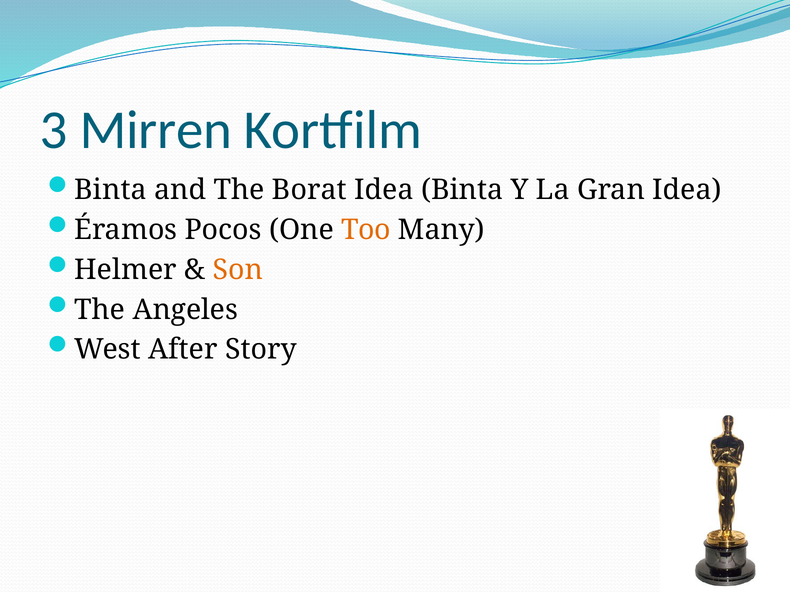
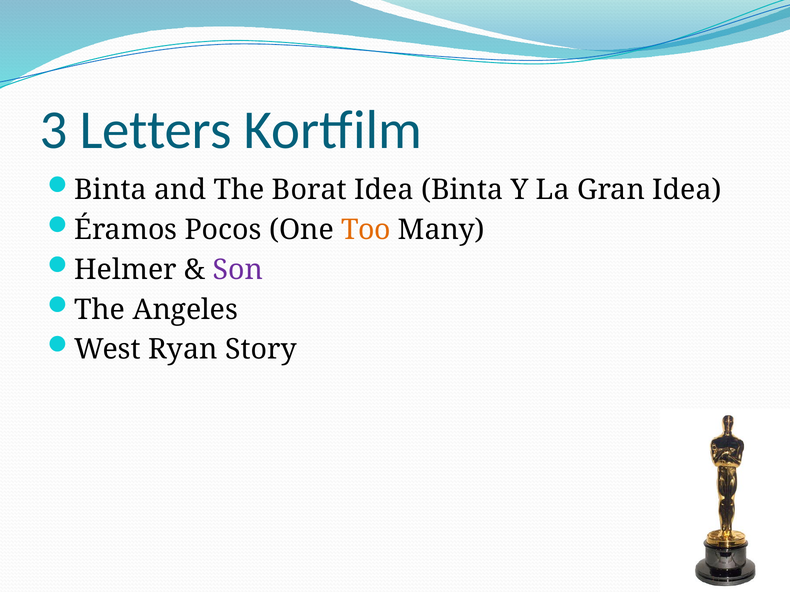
Mirren: Mirren -> Letters
Son colour: orange -> purple
After: After -> Ryan
